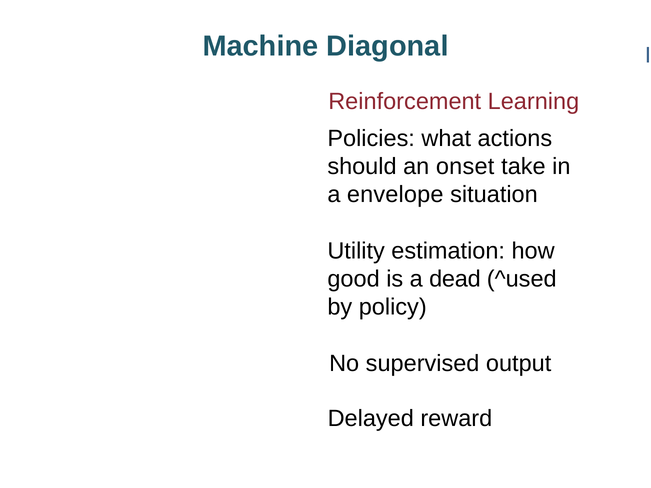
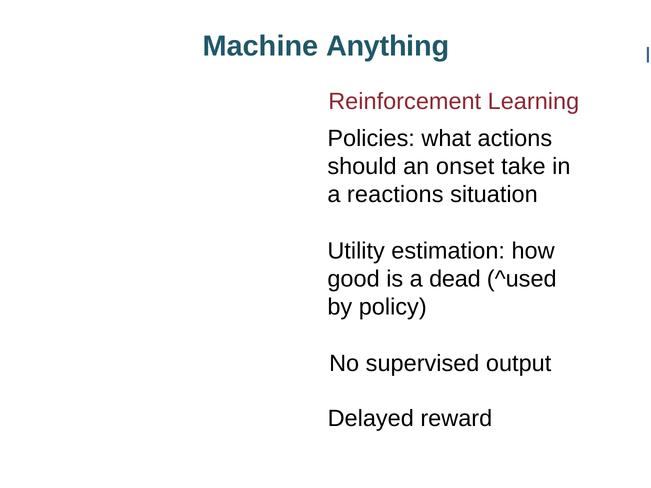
Diagonal: Diagonal -> Anything
envelope: envelope -> reactions
